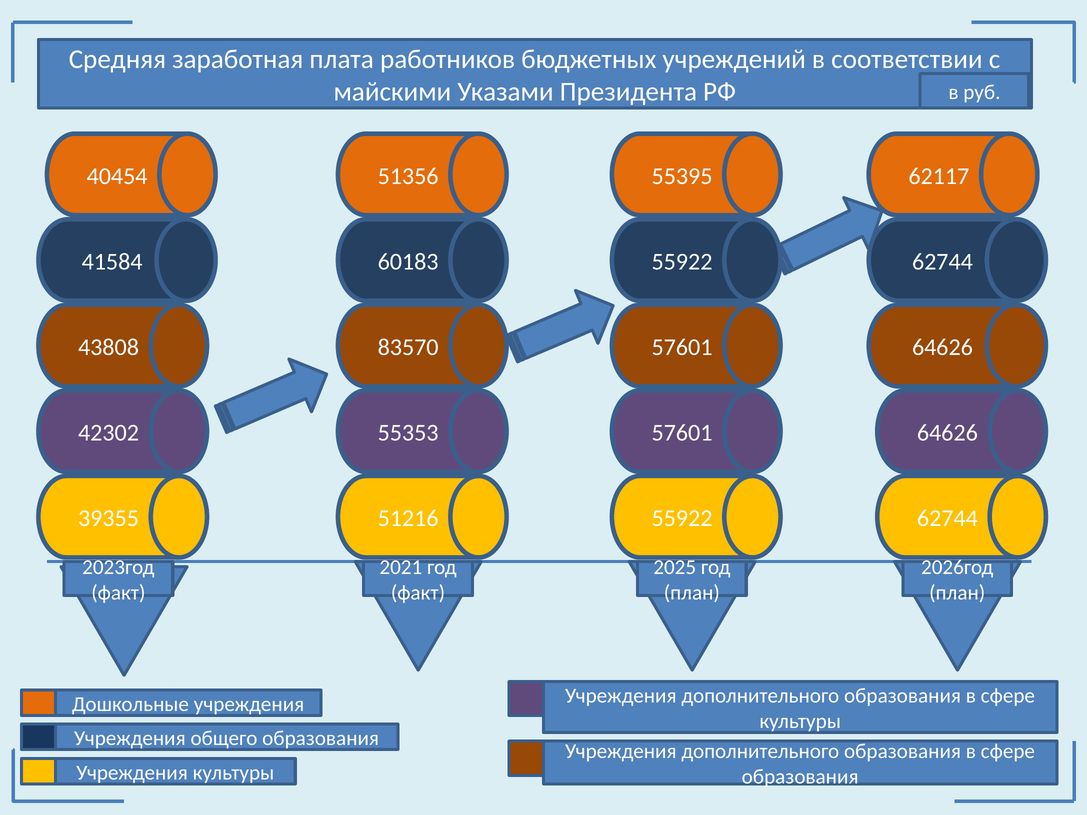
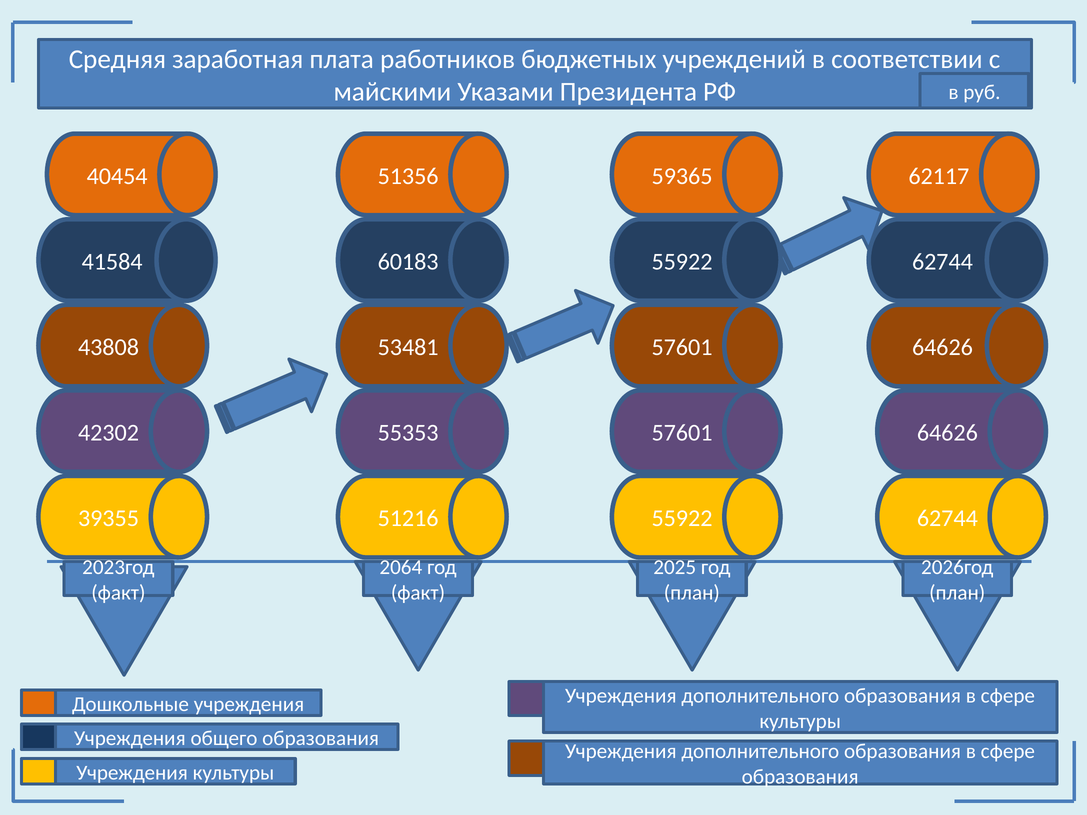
55395: 55395 -> 59365
83570: 83570 -> 53481
2021: 2021 -> 2064
